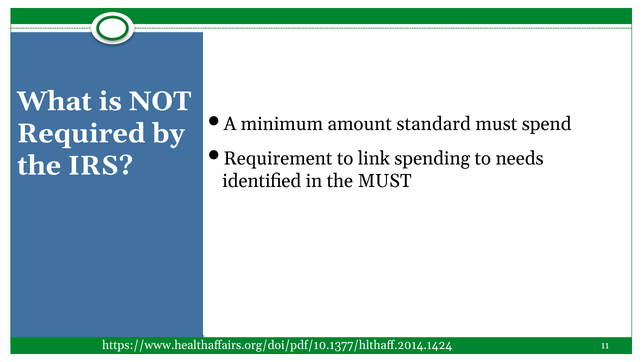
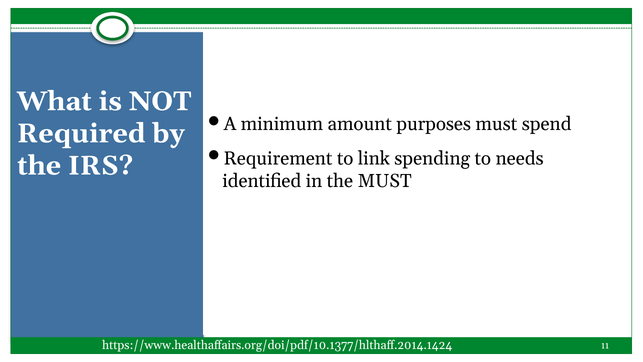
standard: standard -> purposes
